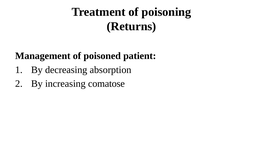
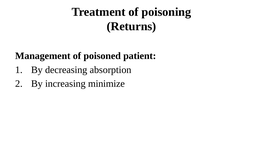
comatose: comatose -> minimize
